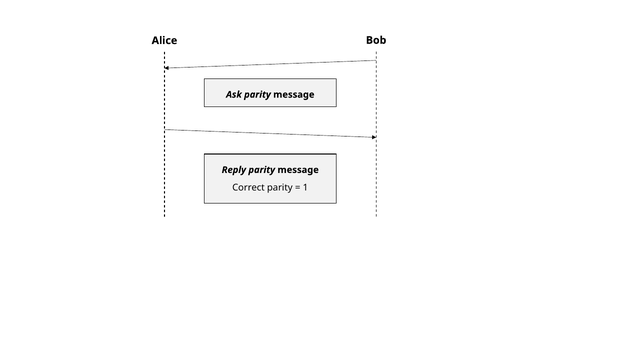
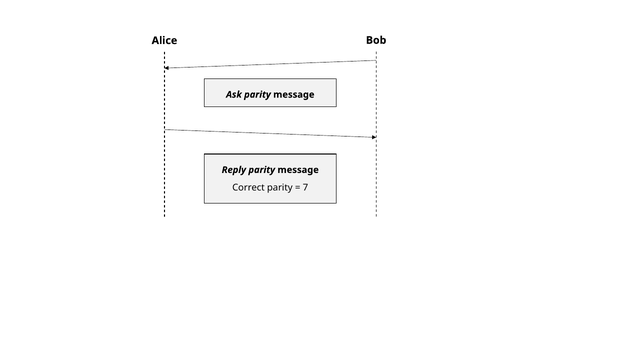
1: 1 -> 7
